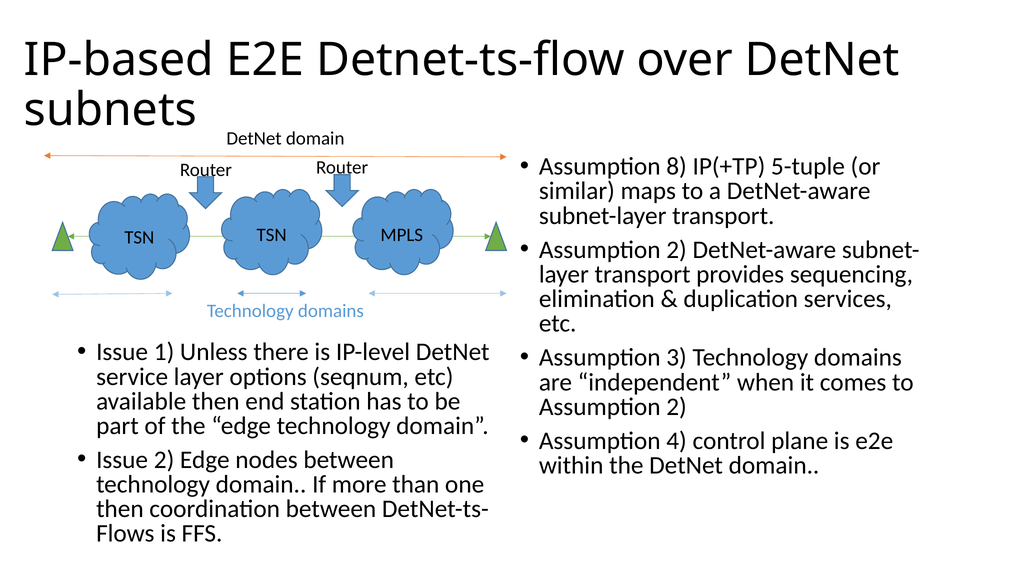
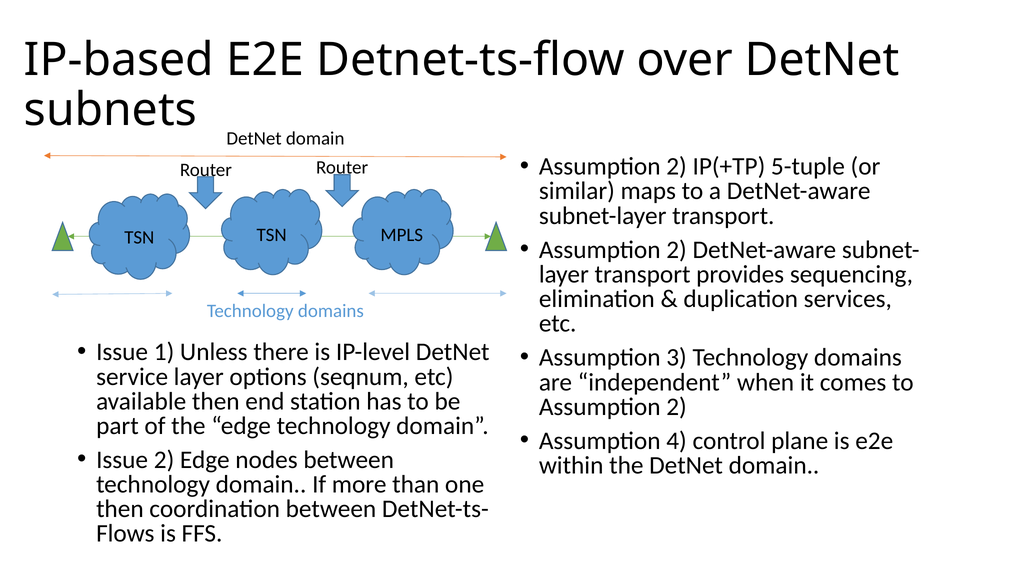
8 at (677, 167): 8 -> 2
